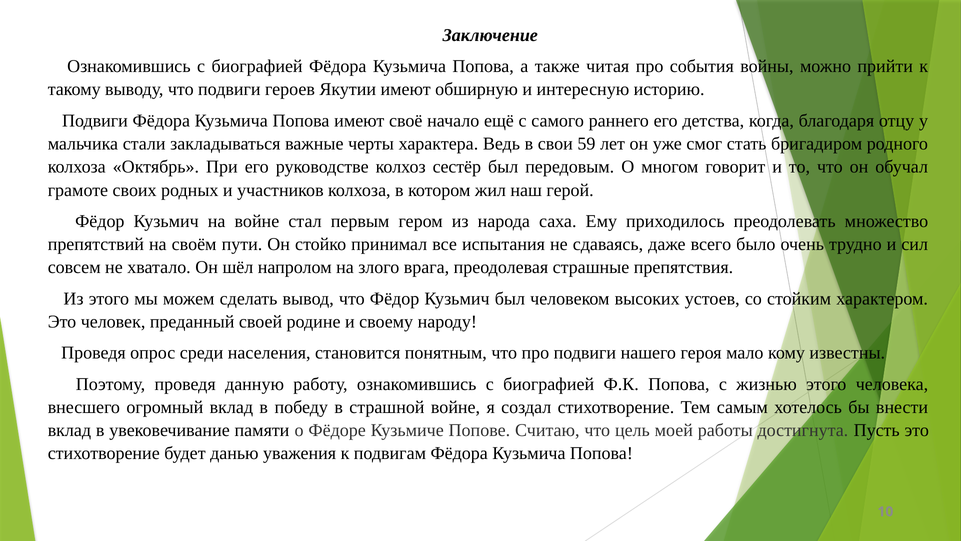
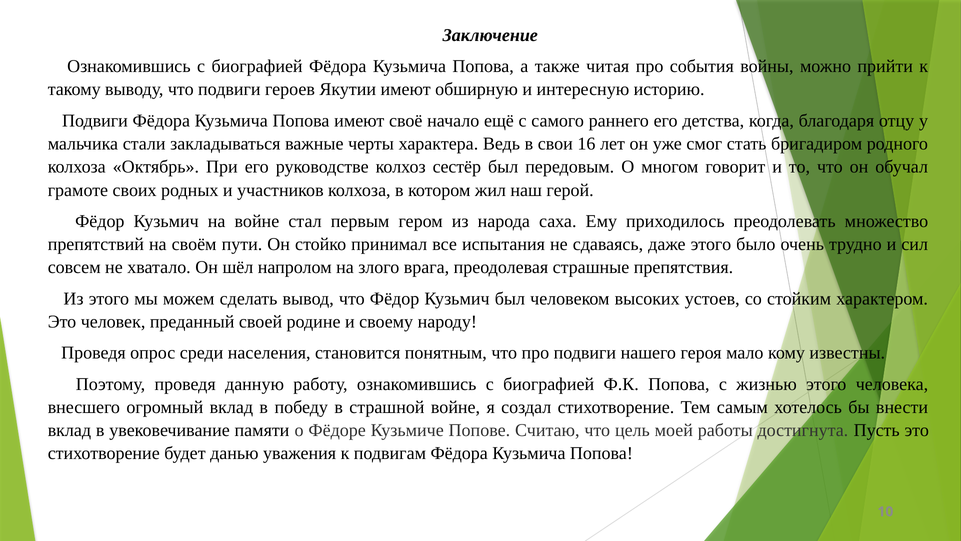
59: 59 -> 16
даже всего: всего -> этого
